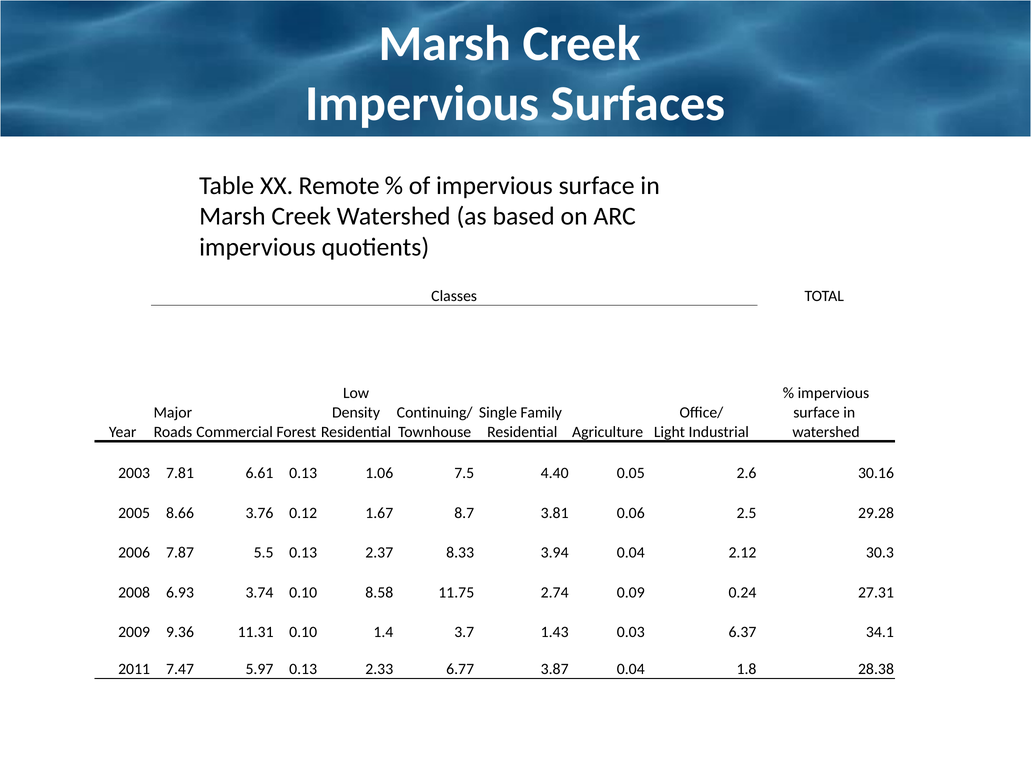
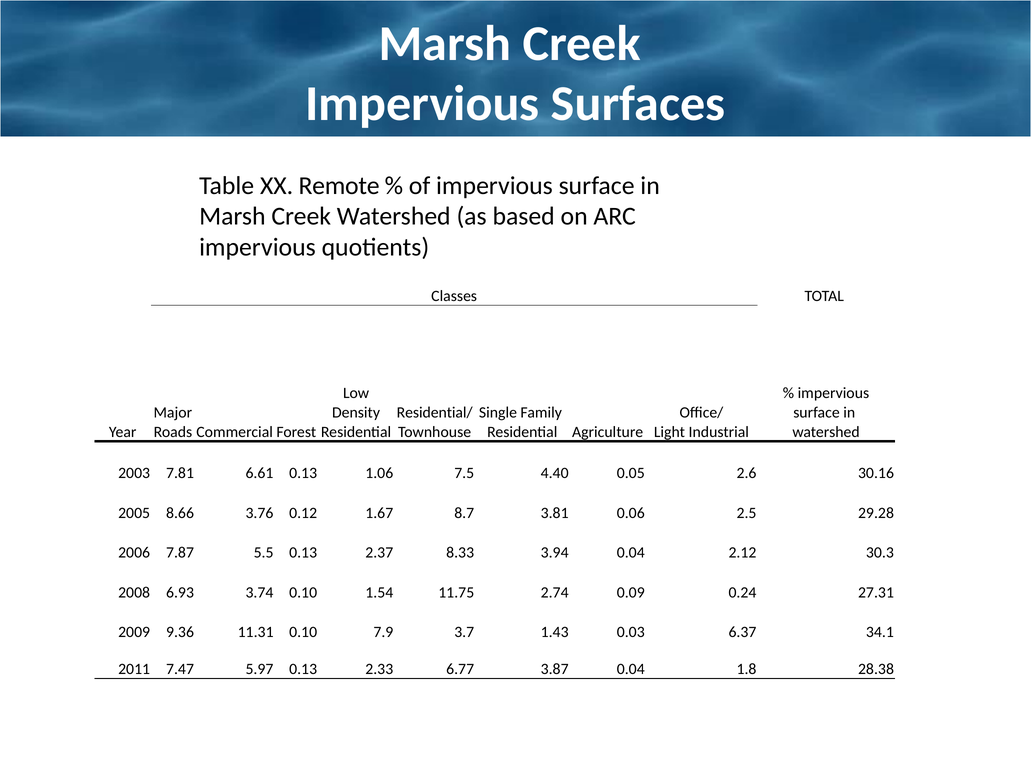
Continuing/: Continuing/ -> Residential/
8.58: 8.58 -> 1.54
1.4: 1.4 -> 7.9
